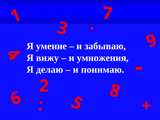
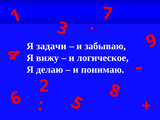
умение: умение -> задачи
умножения: умножения -> логическое
